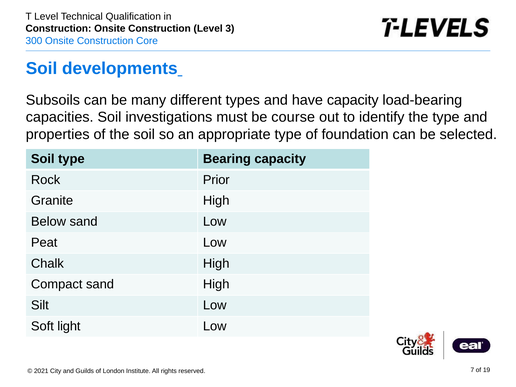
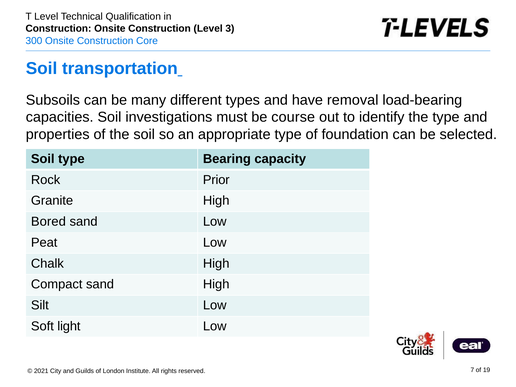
developments: developments -> transportation
have capacity: capacity -> removal
Below: Below -> Bored
